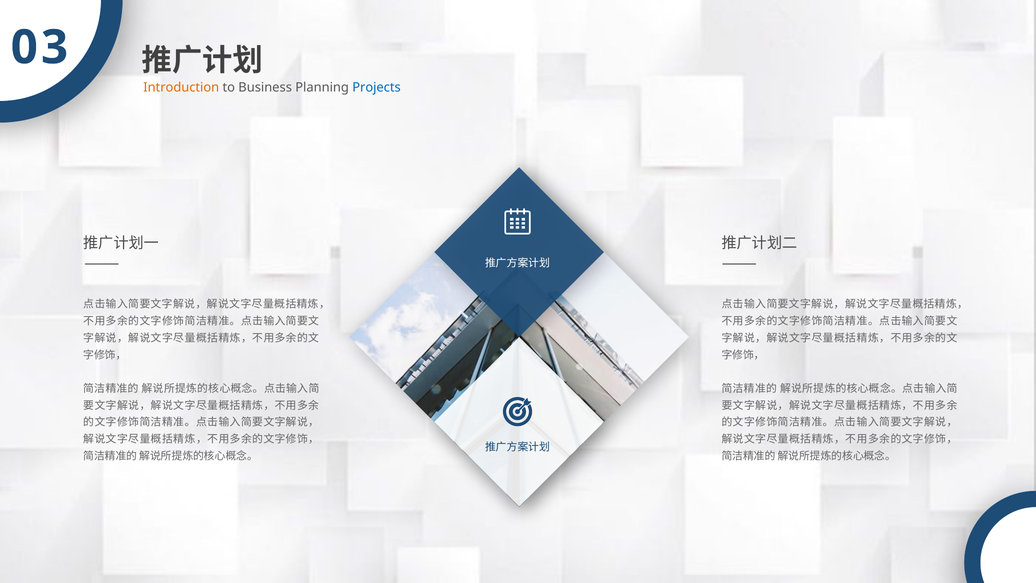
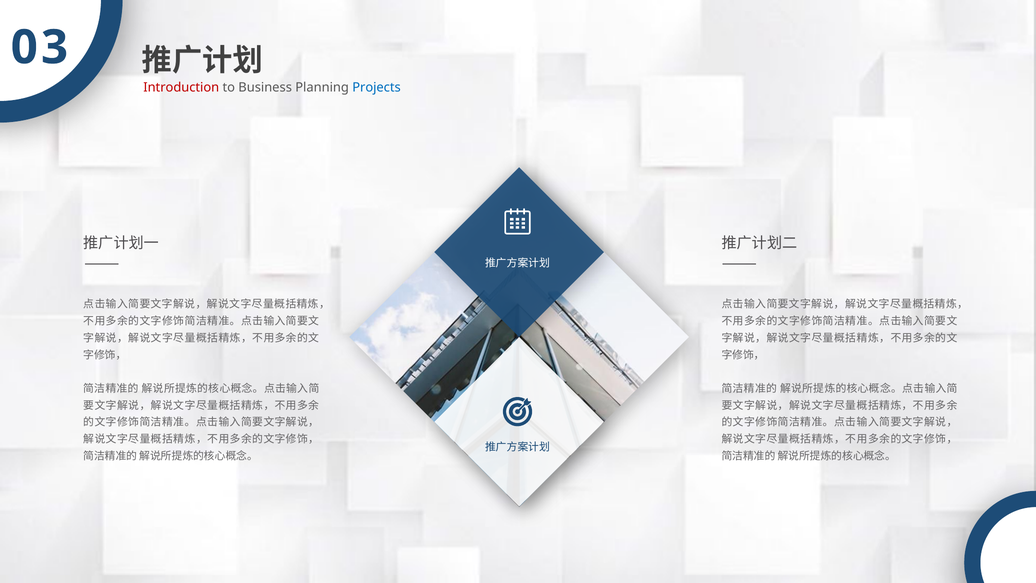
Introduction colour: orange -> red
